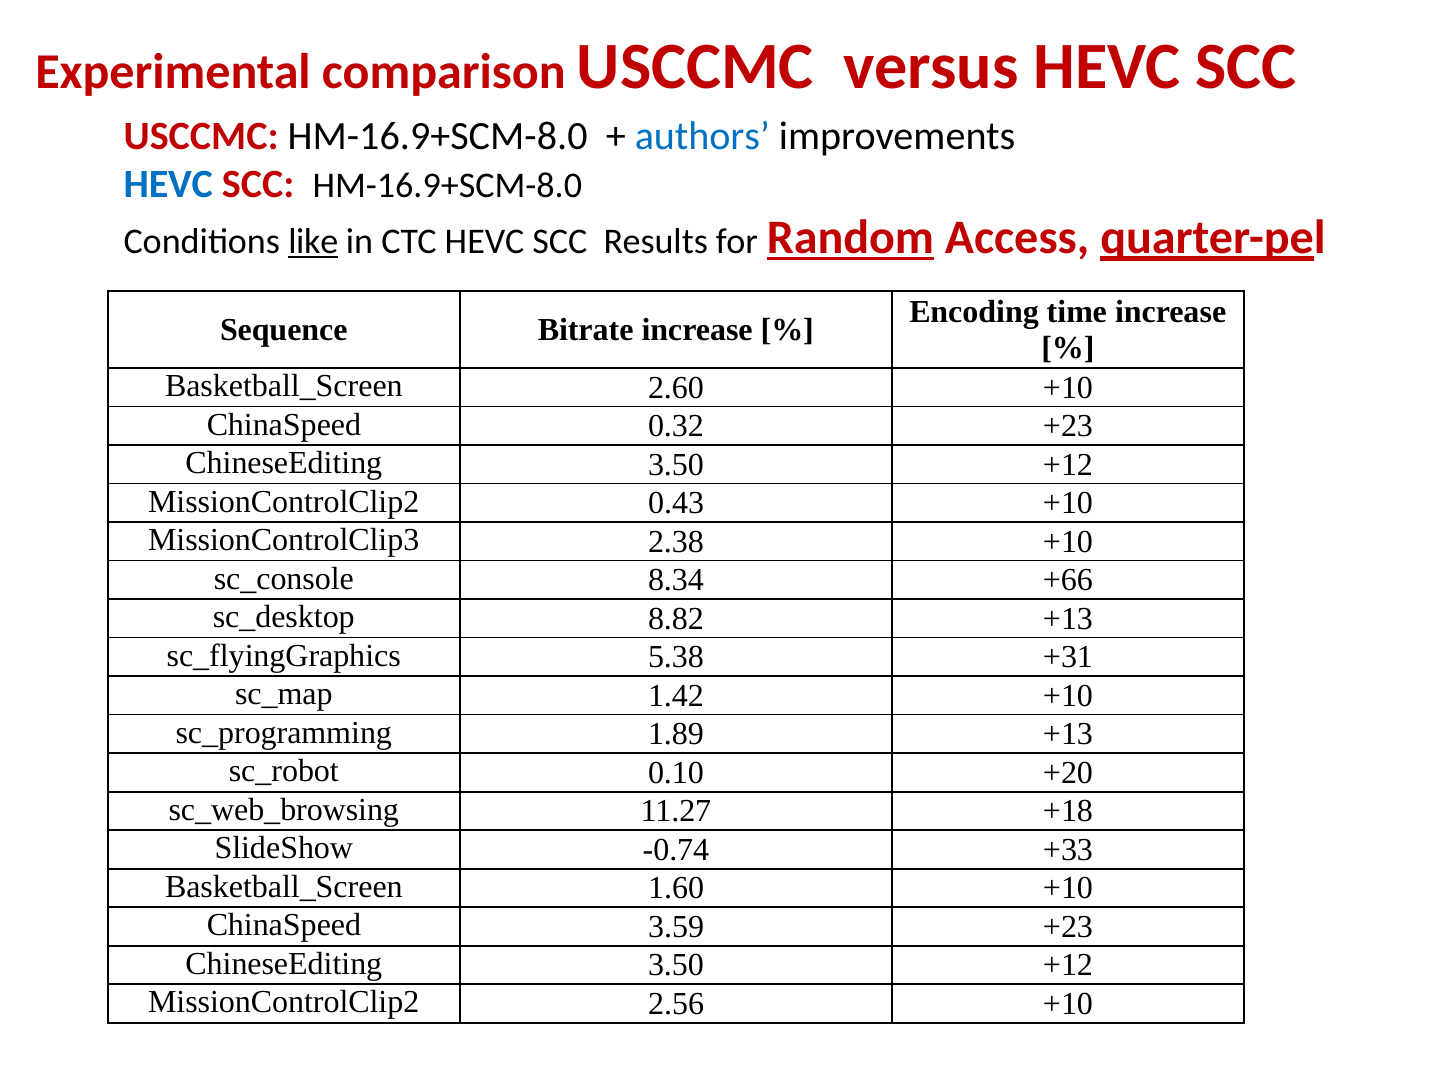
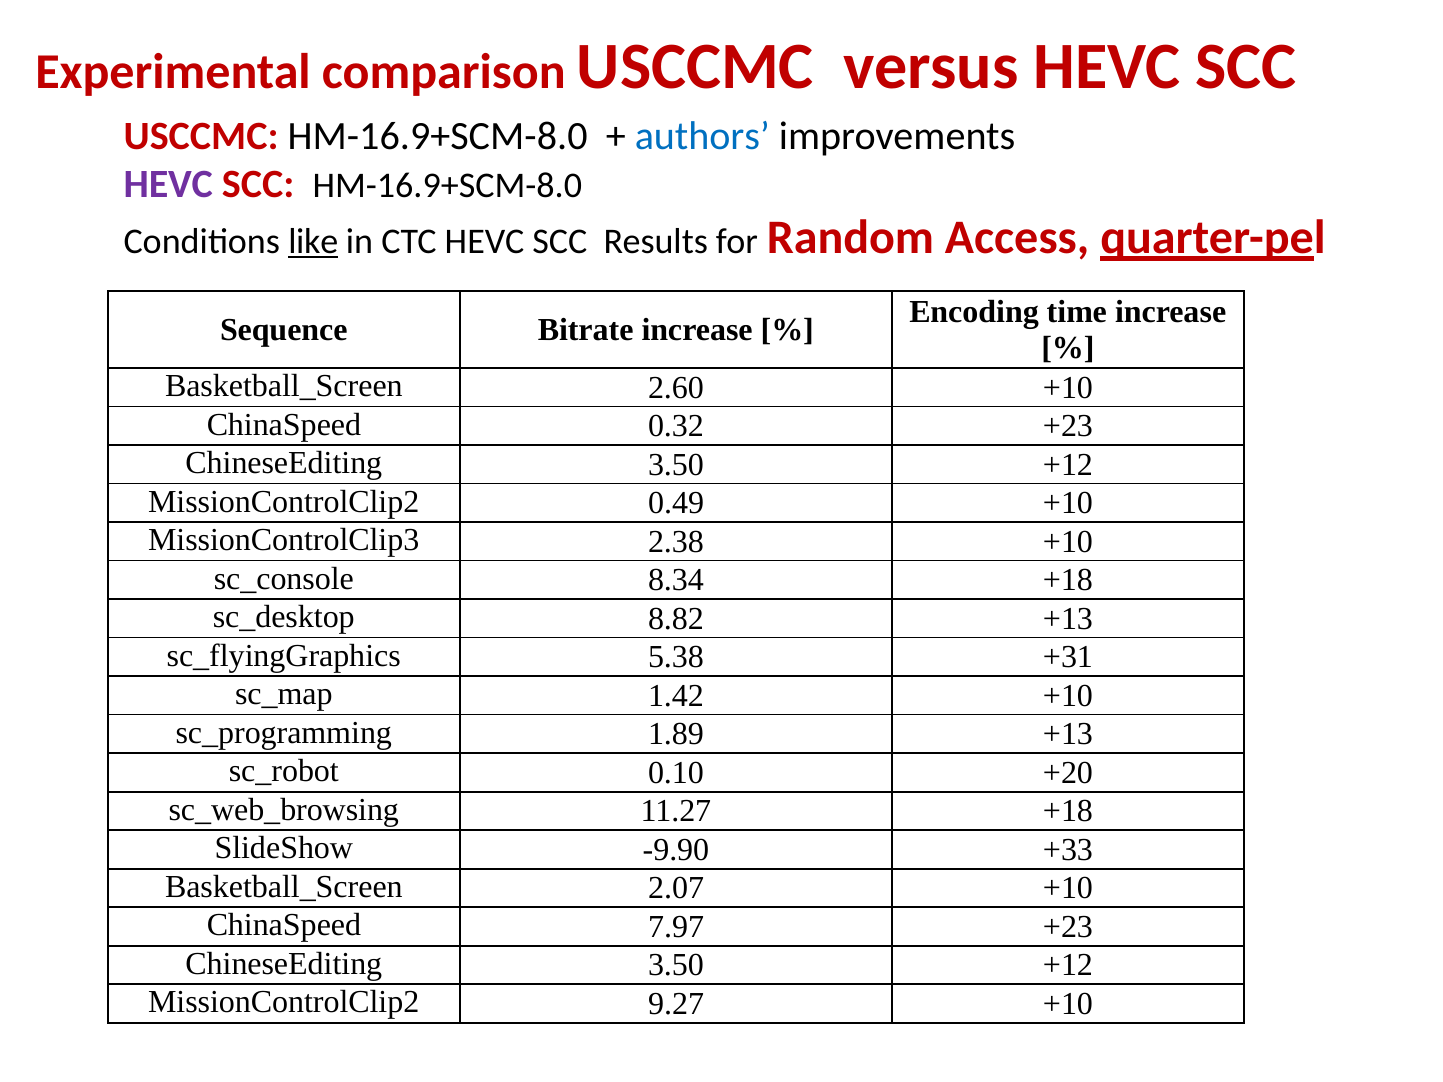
HEVC at (168, 184) colour: blue -> purple
Random underline: present -> none
0.43: 0.43 -> 0.49
8.34 +66: +66 -> +18
-0.74: -0.74 -> -9.90
1.60: 1.60 -> 2.07
3.59: 3.59 -> 7.97
2.56: 2.56 -> 9.27
